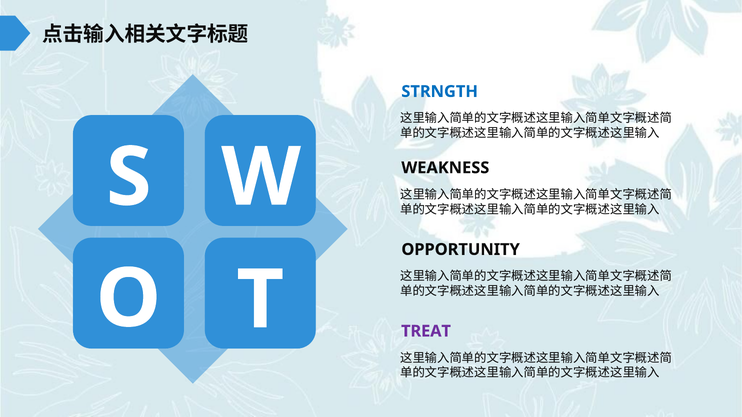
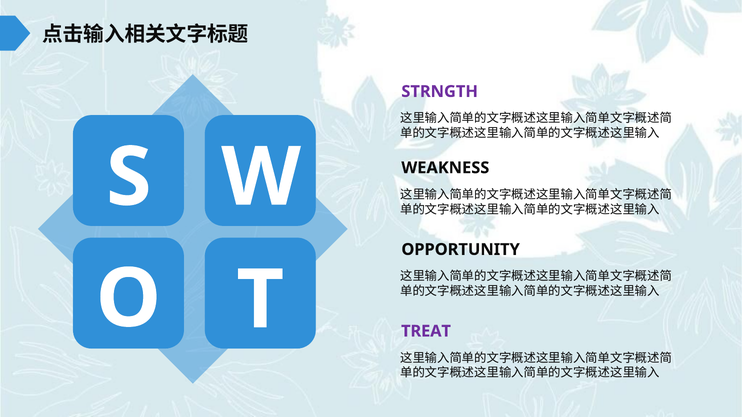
STRNGTH colour: blue -> purple
